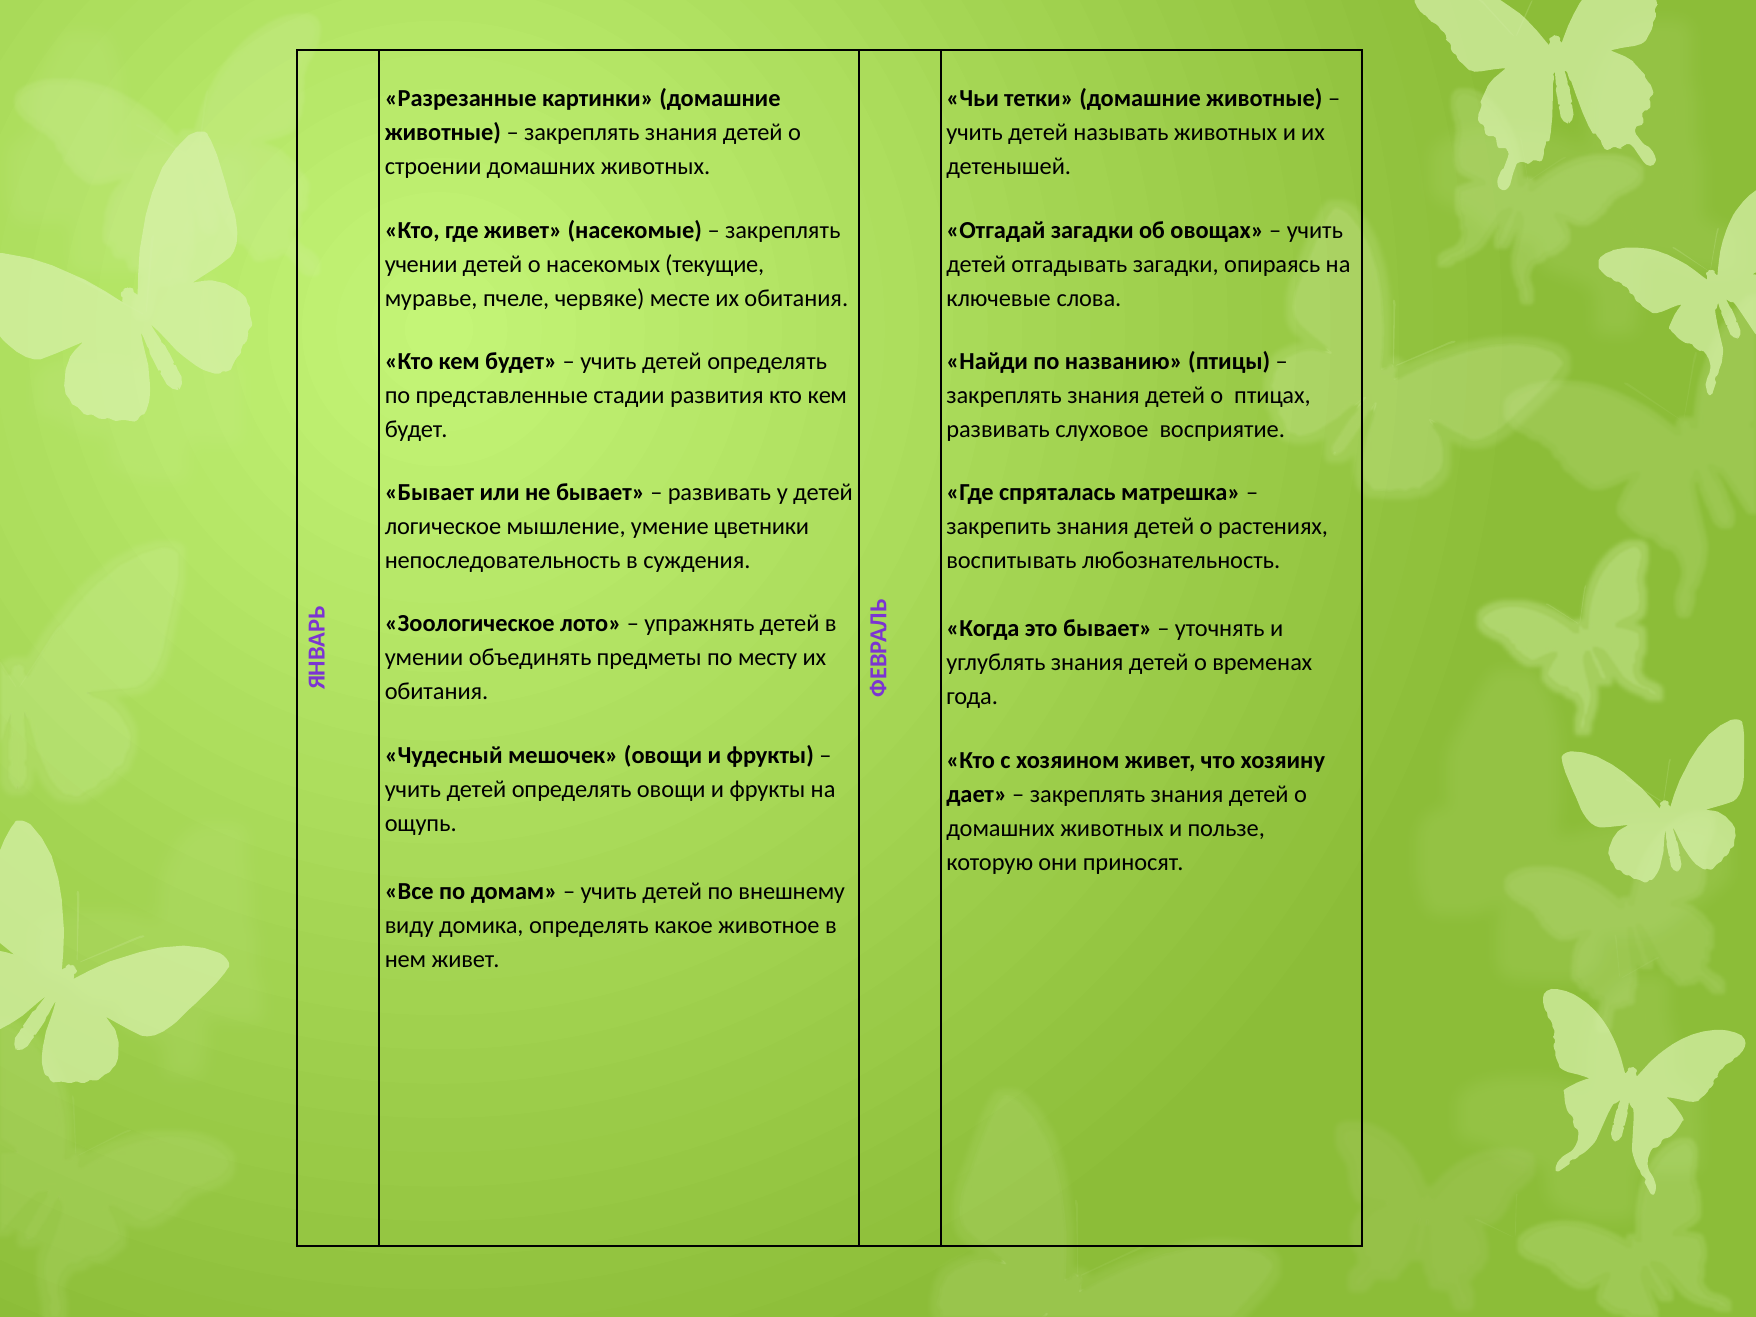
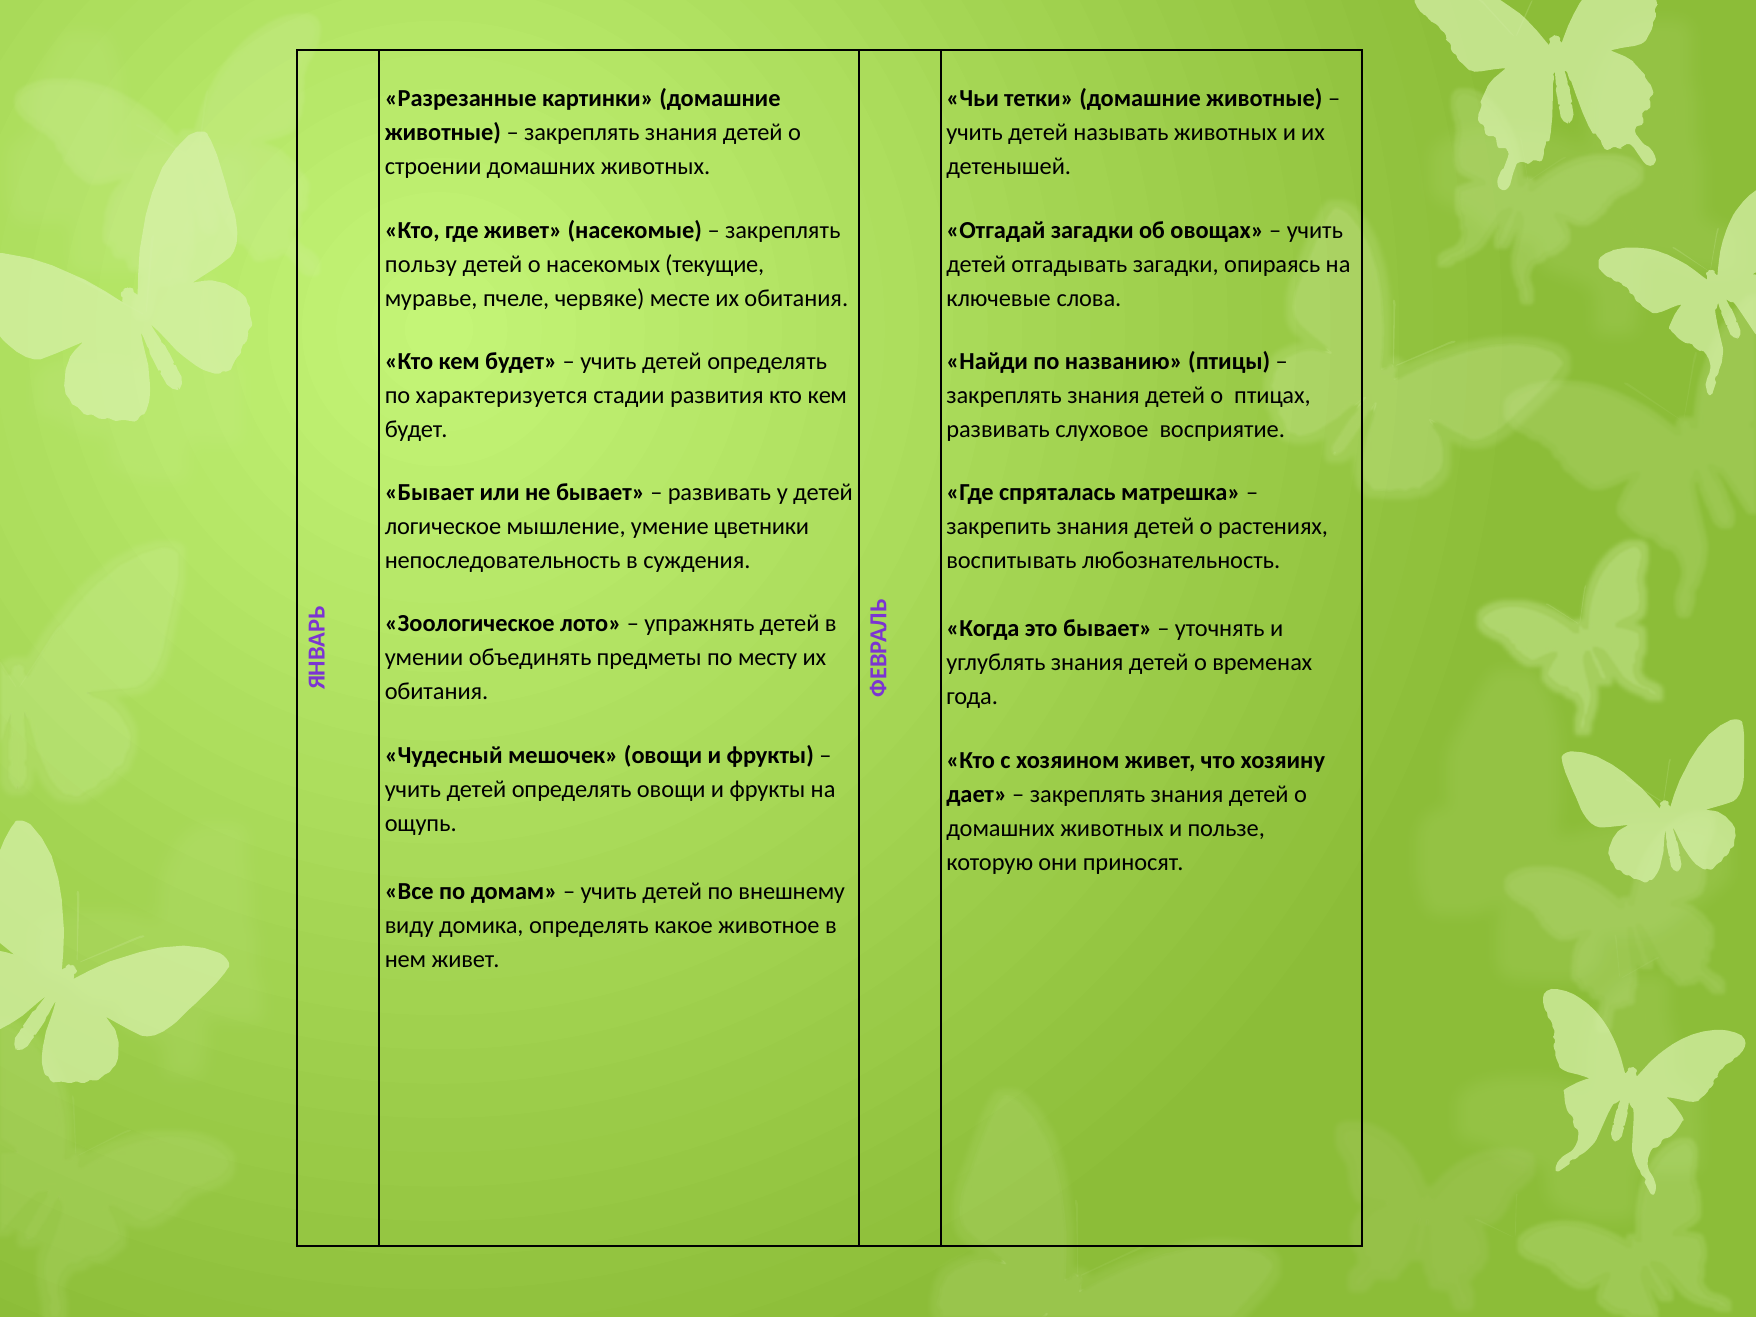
учении: учении -> пользу
представленные: представленные -> характеризуется
